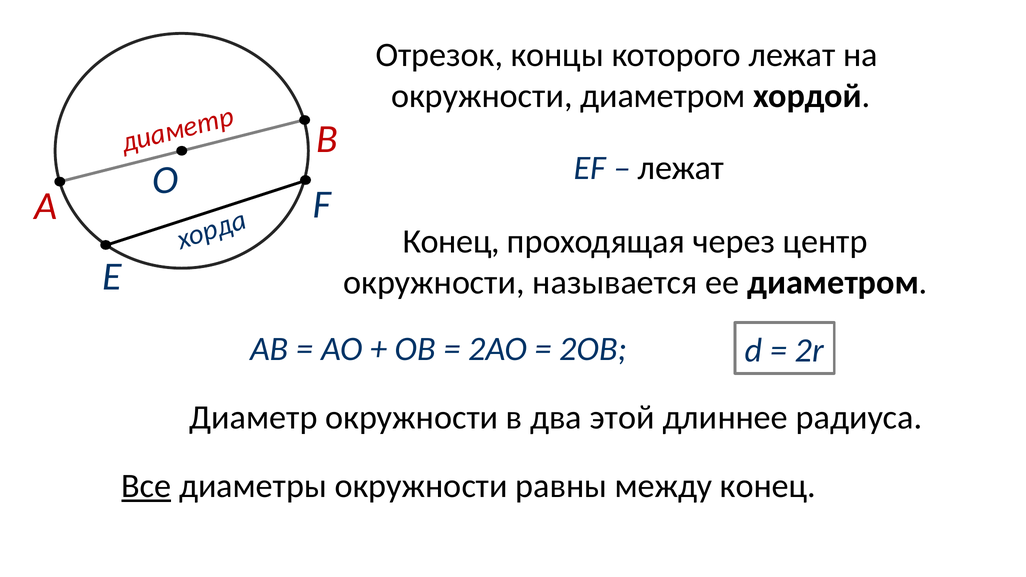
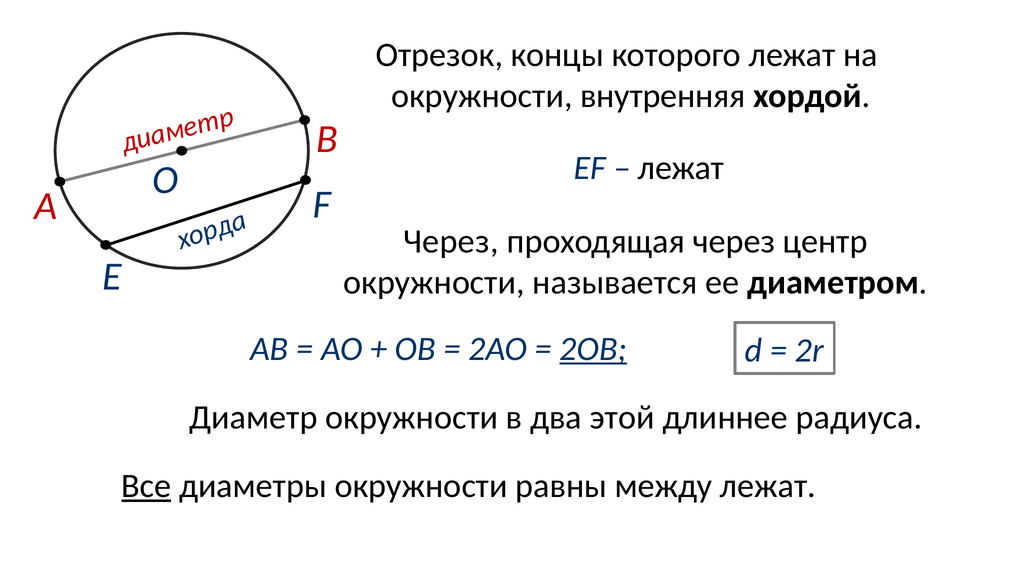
окружности диаметром: диаметром -> внутренняя
Конец at (451, 241): Конец -> Через
2ОВ underline: none -> present
между конец: конец -> лежат
